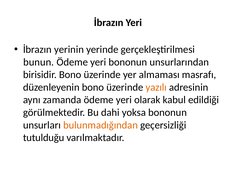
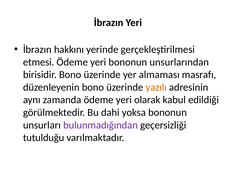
yerinin: yerinin -> hakkını
bunun: bunun -> etmesi
bulunmadığından colour: orange -> purple
